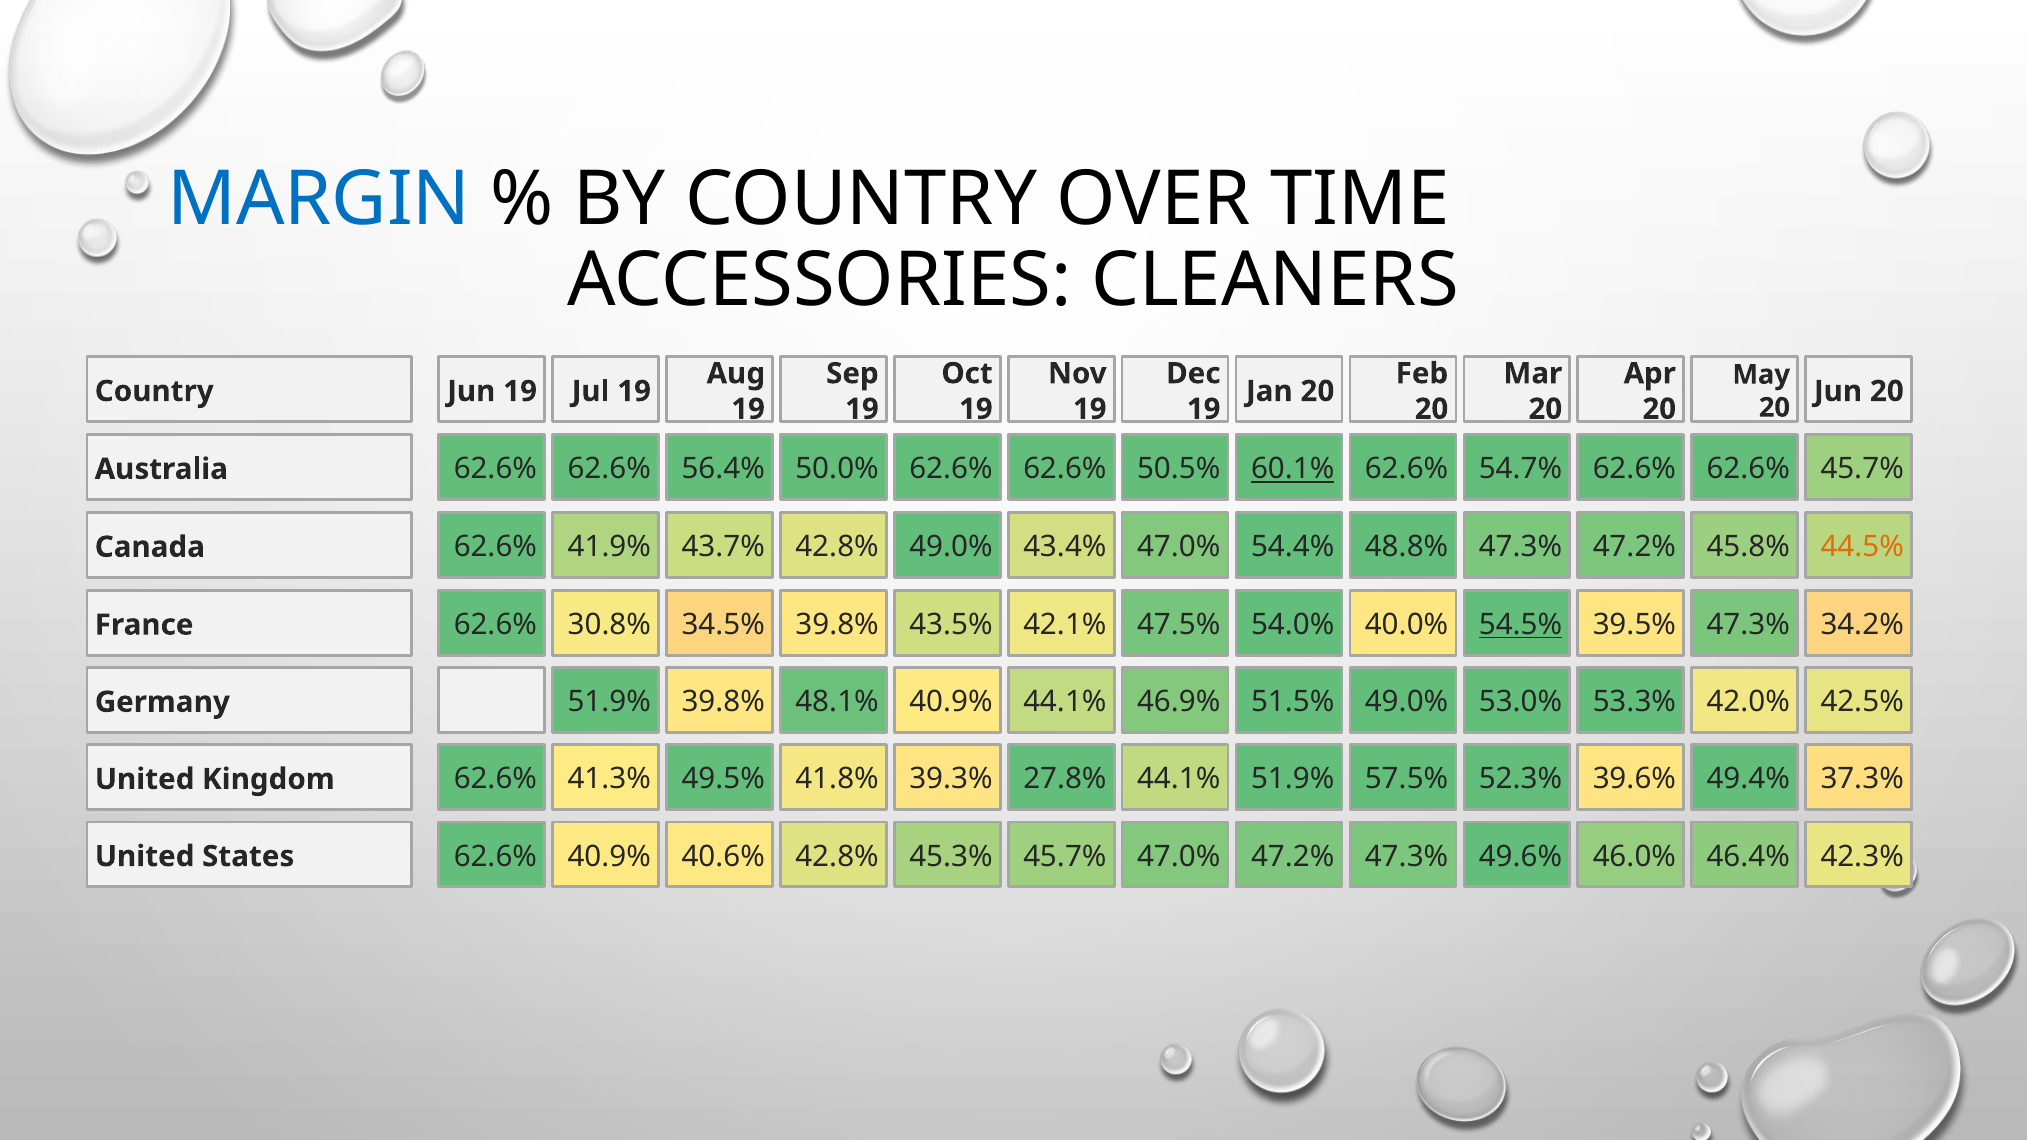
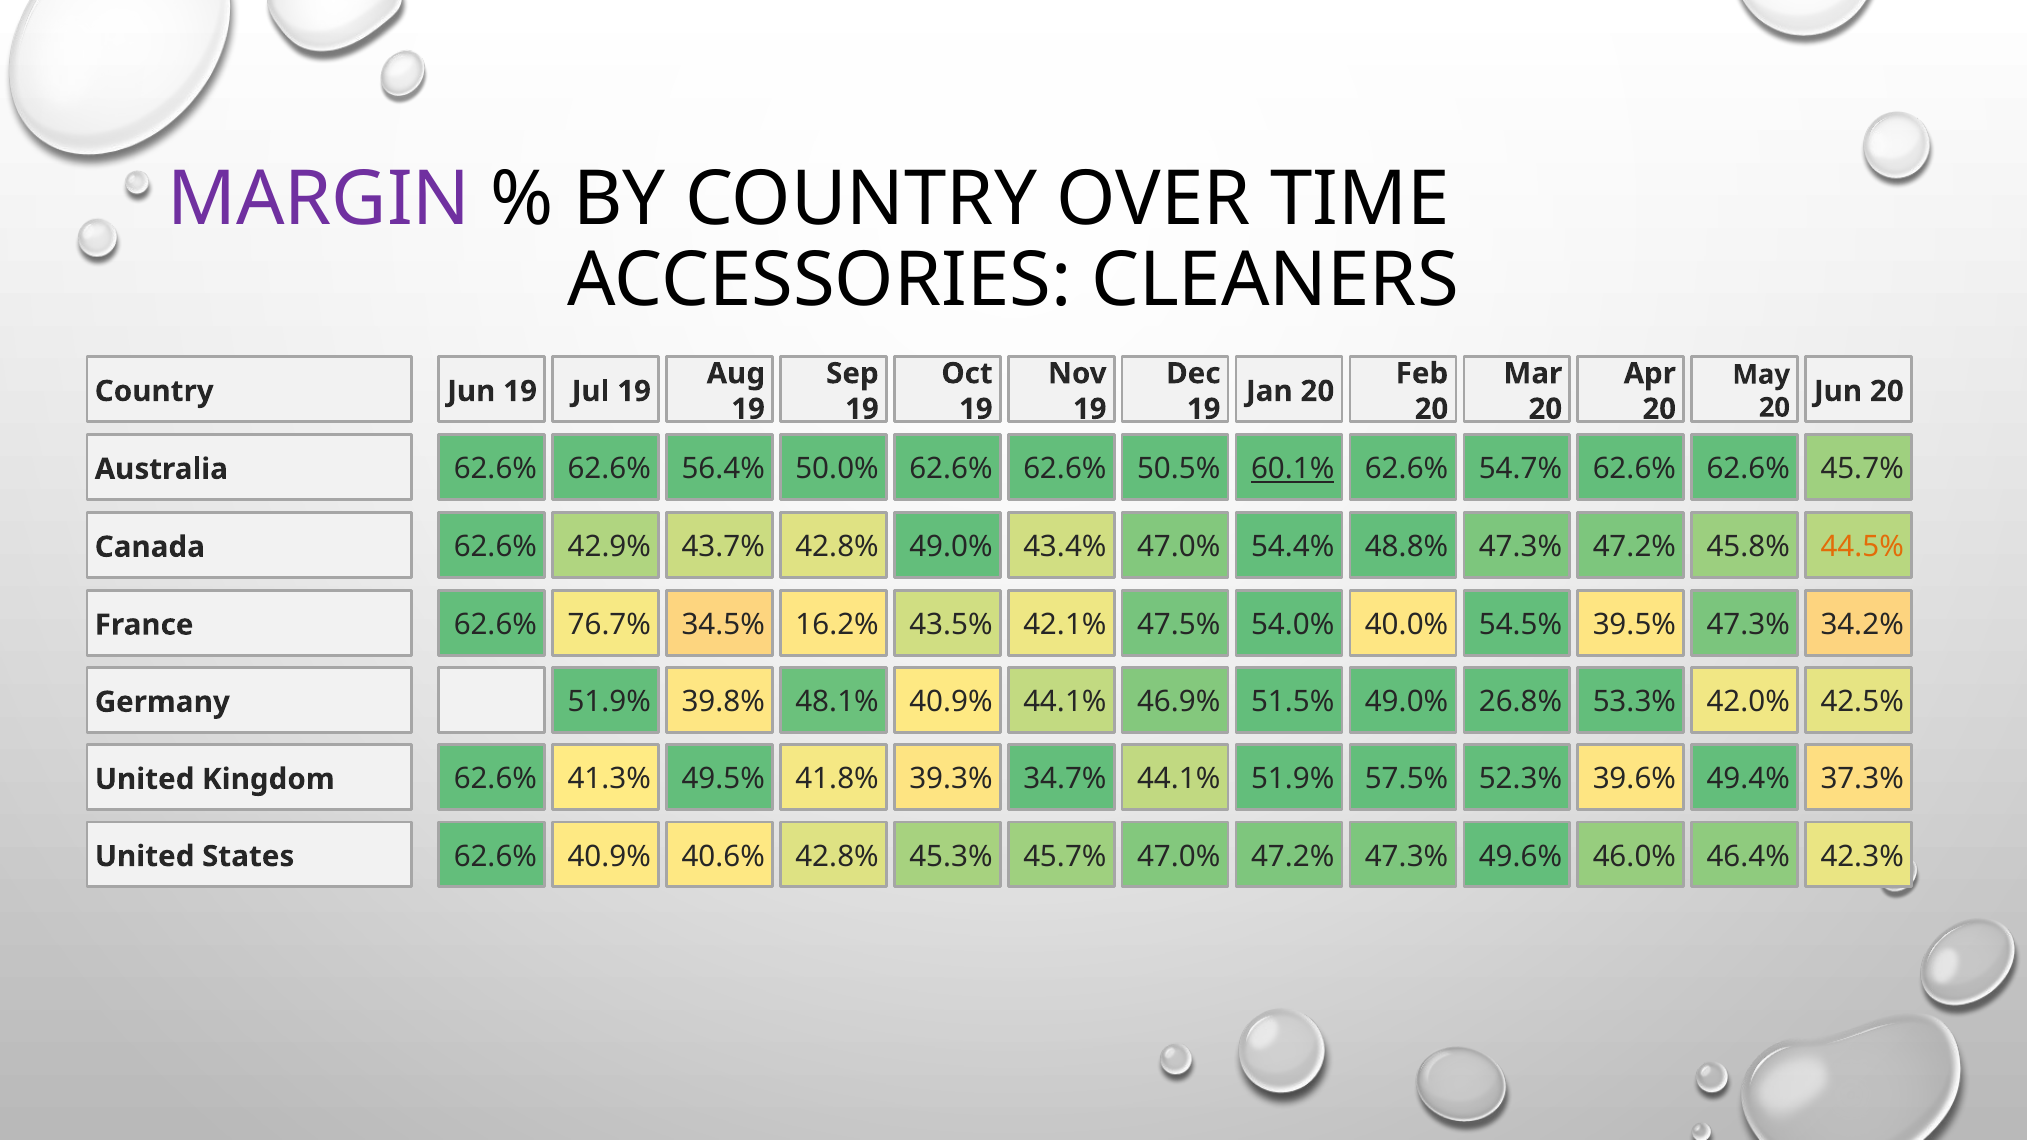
MARGIN colour: blue -> purple
41.9%: 41.9% -> 42.9%
30.8%: 30.8% -> 76.7%
34.5% 39.8%: 39.8% -> 16.2%
54.5% underline: present -> none
53.0%: 53.0% -> 26.8%
27.8%: 27.8% -> 34.7%
